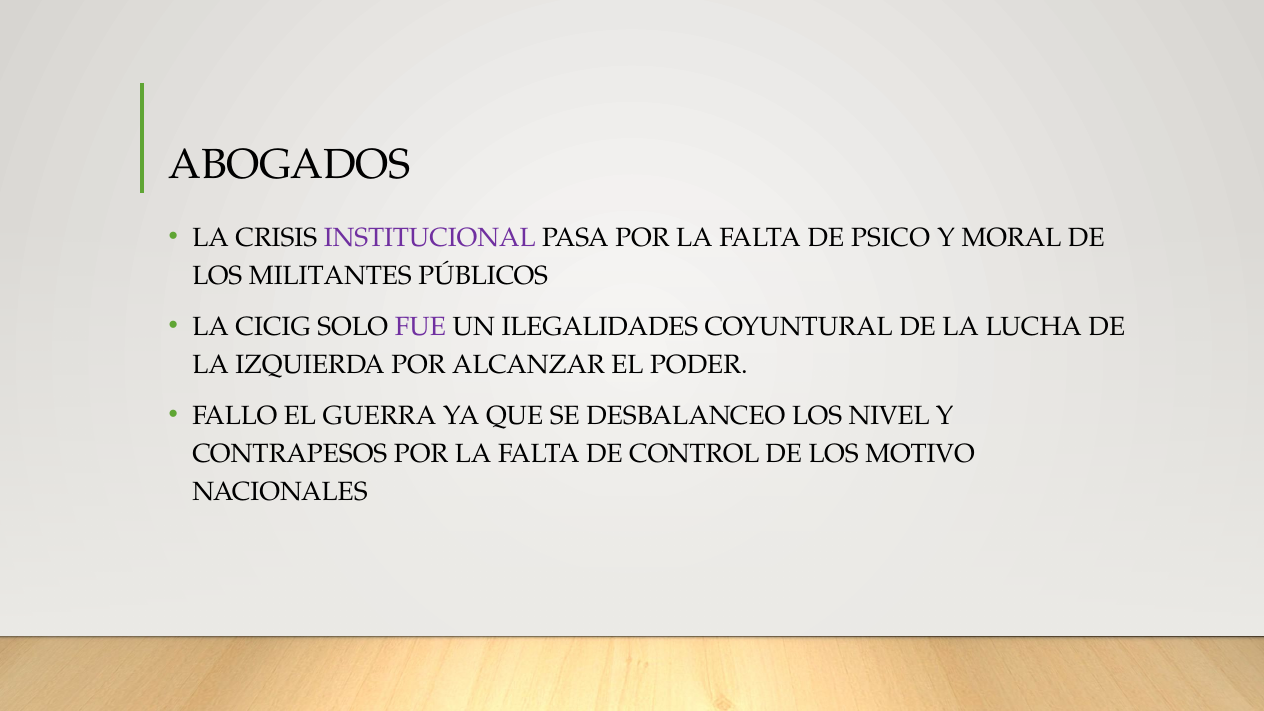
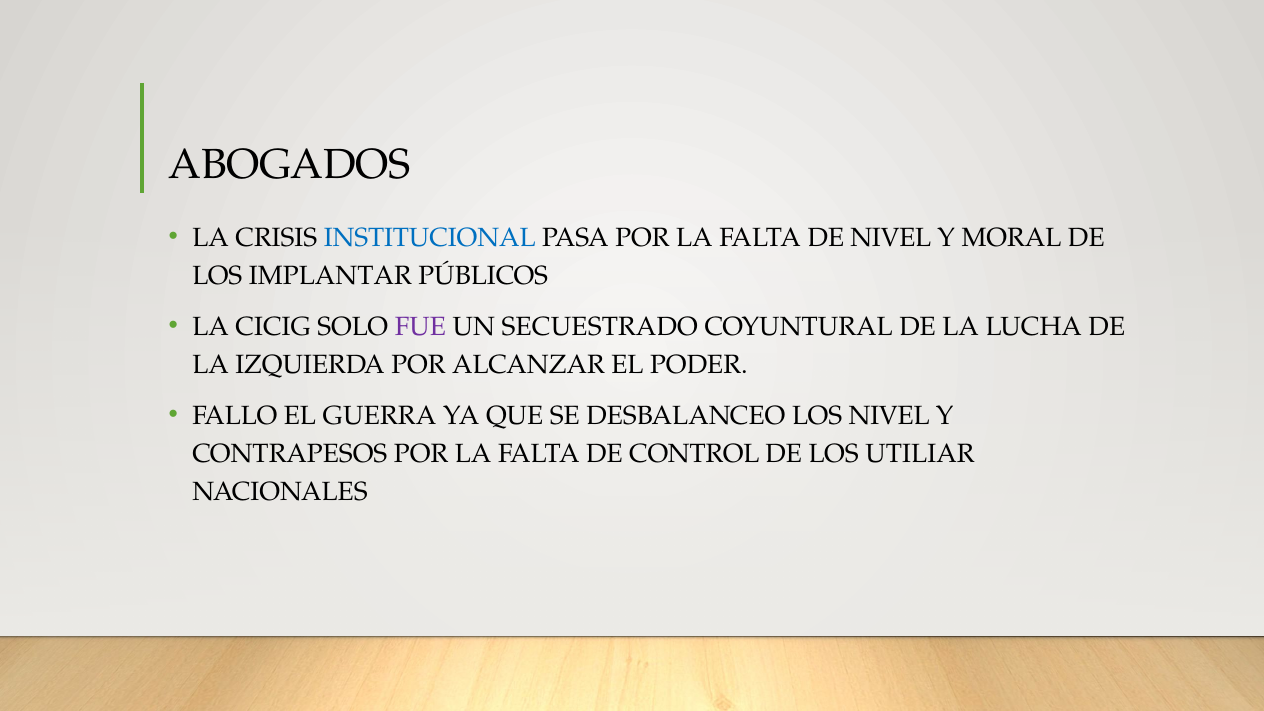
INSTITUCIONAL colour: purple -> blue
DE PSICO: PSICO -> NIVEL
MILITANTES: MILITANTES -> IMPLANTAR
ILEGALIDADES: ILEGALIDADES -> SECUESTRADO
MOTIVO: MOTIVO -> UTILIAR
